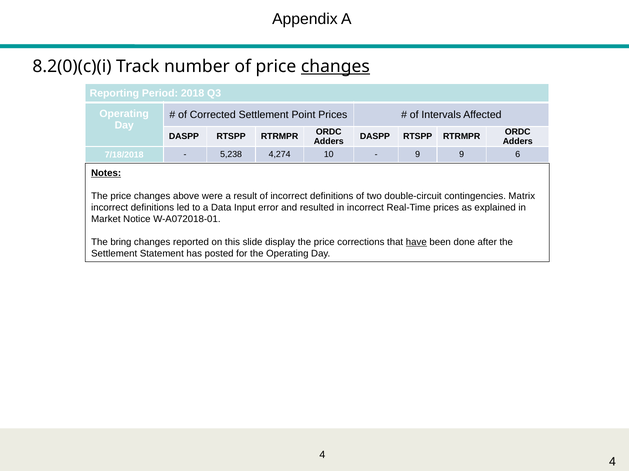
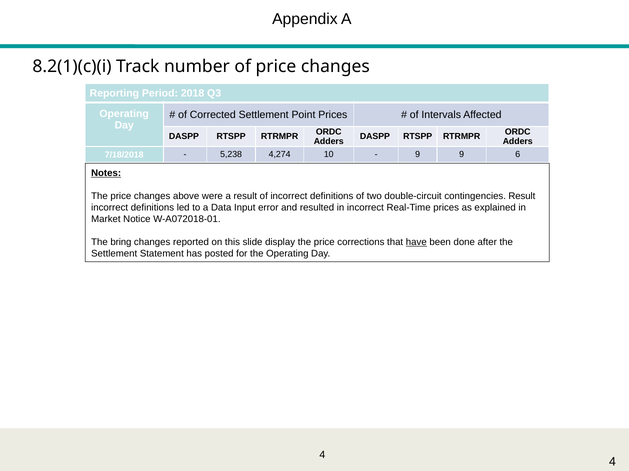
8.2(0)(c)(i: 8.2(0)(c)(i -> 8.2(1)(c)(i
changes at (335, 67) underline: present -> none
contingencies Matrix: Matrix -> Result
